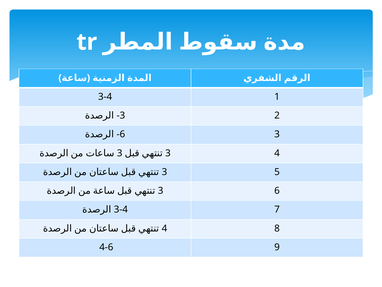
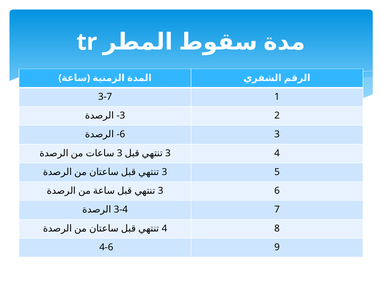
3-4 at (105, 96): 3-4 -> 3-7
